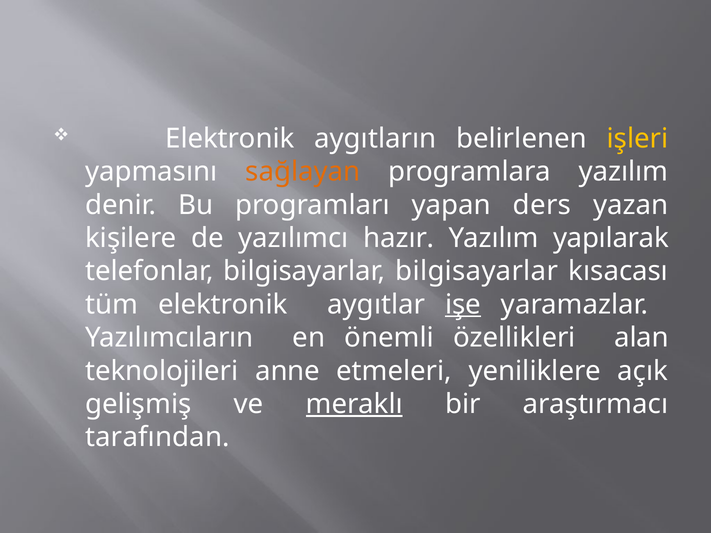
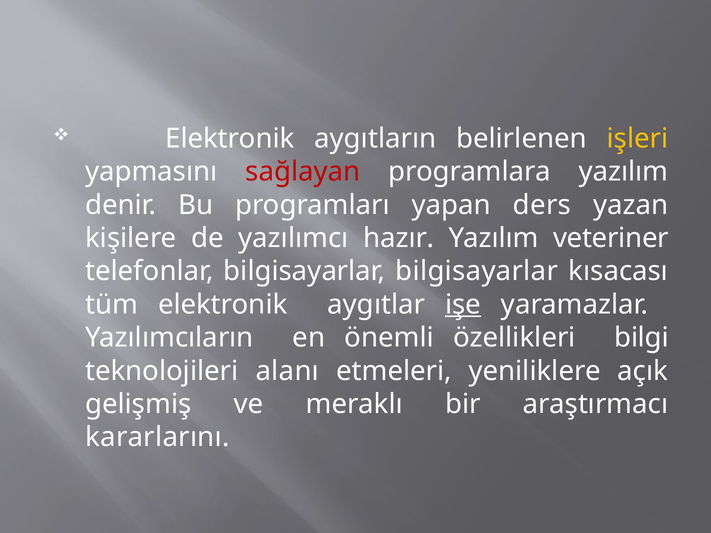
sağlayan colour: orange -> red
yapılarak: yapılarak -> veteriner
alan: alan -> bilgi
anne: anne -> alanı
meraklı underline: present -> none
tarafından: tarafından -> kararlarını
